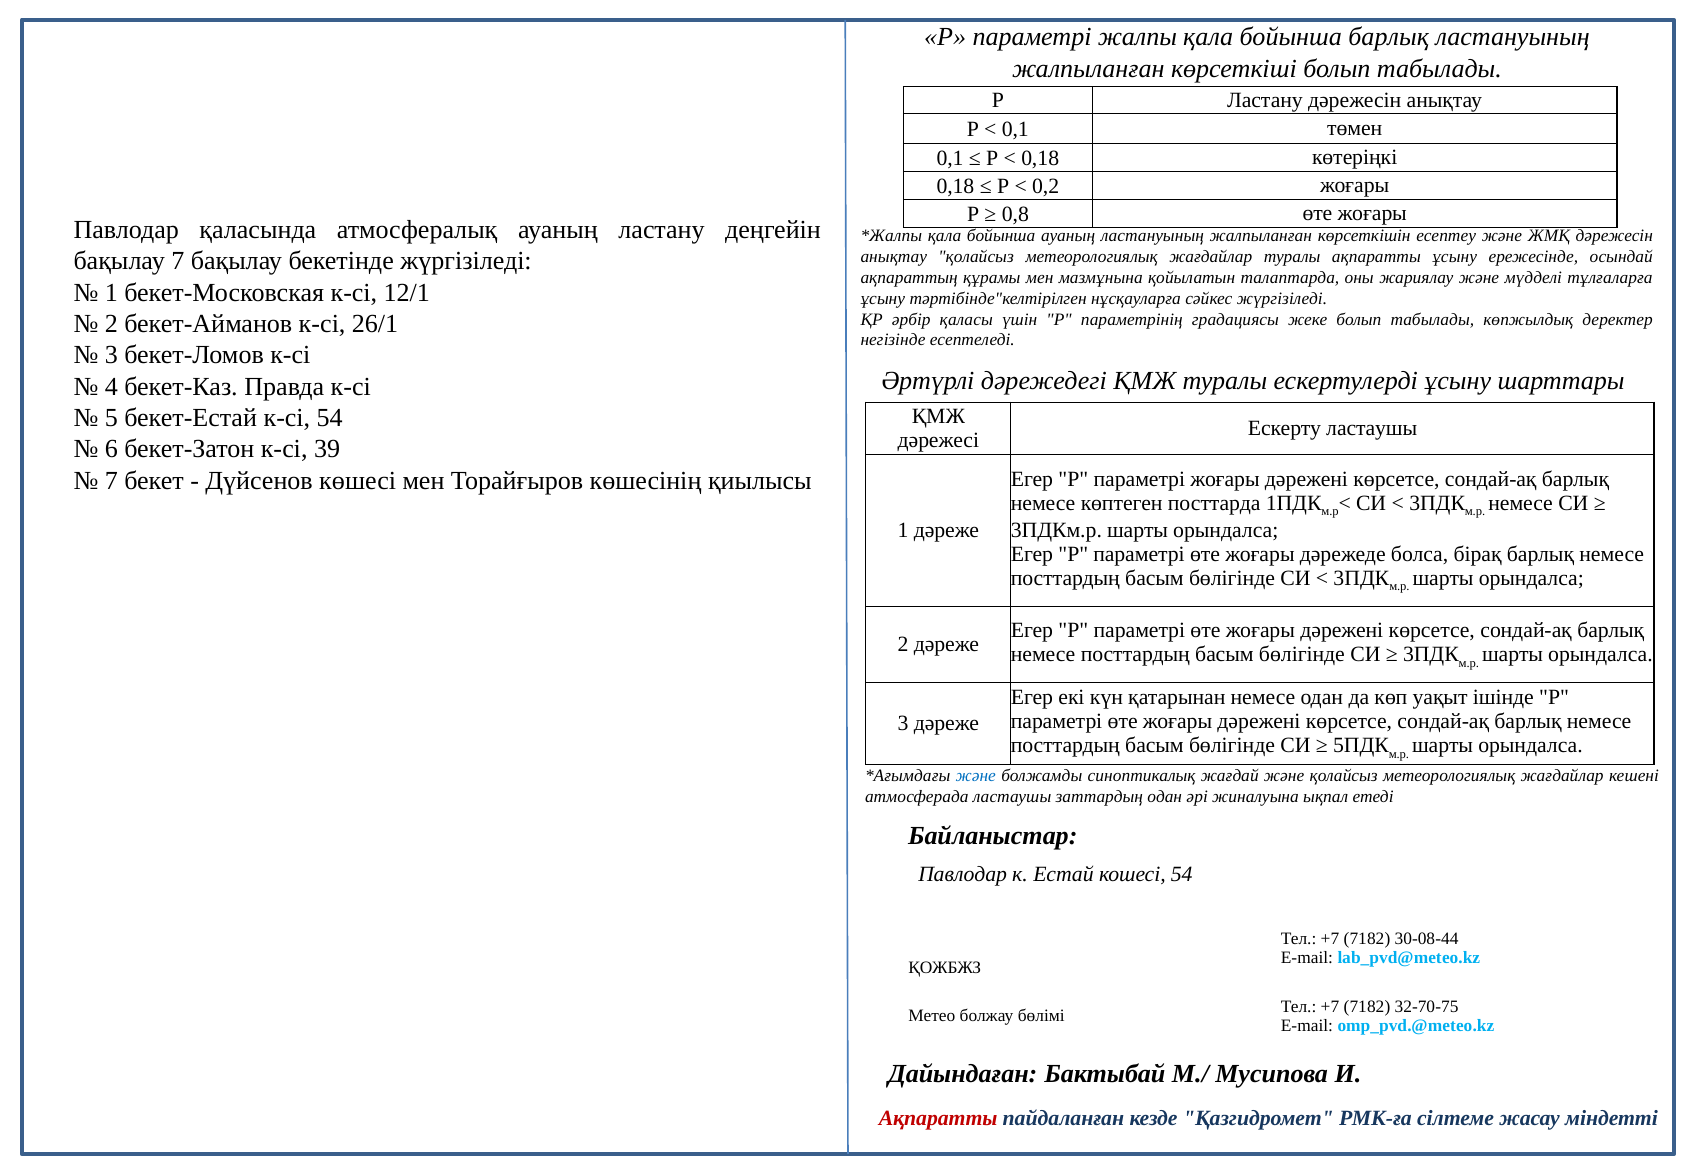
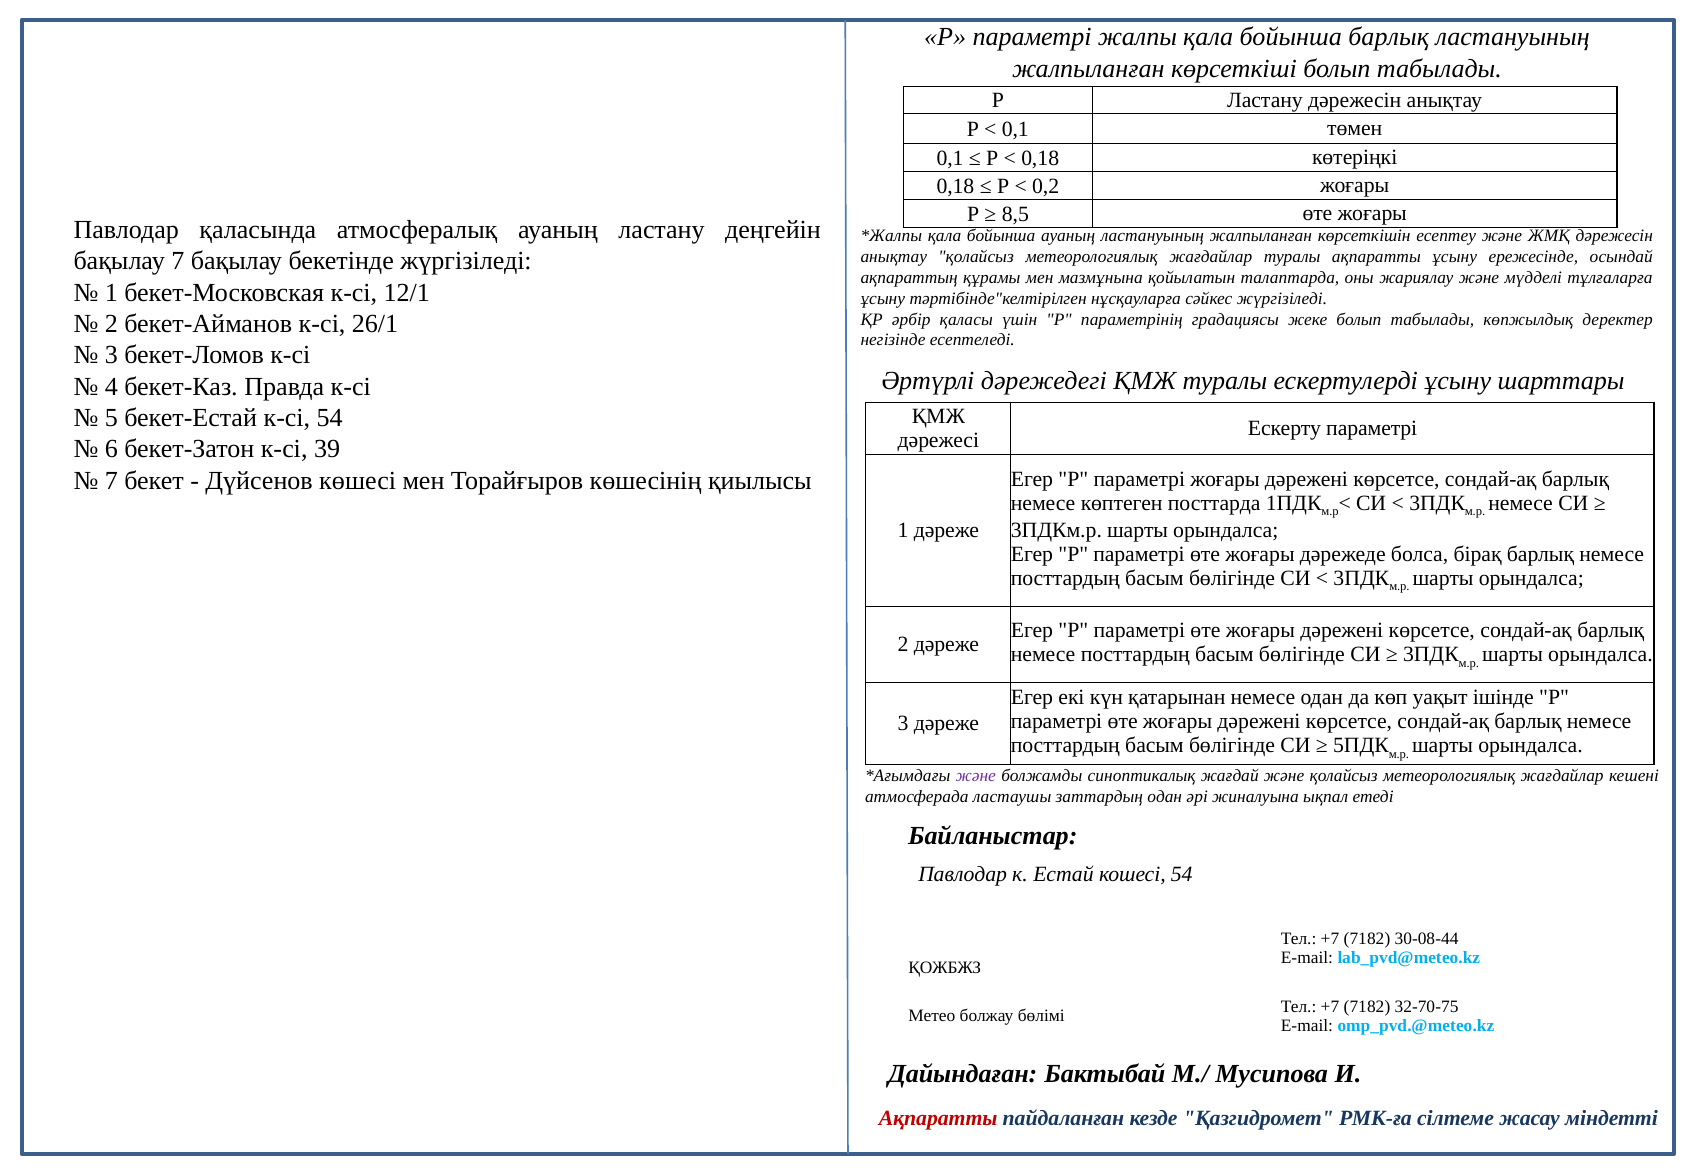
0,8: 0,8 -> 8,5
Ескерту ластаушы: ластаушы -> параметрі
және at (976, 776) colour: blue -> purple
